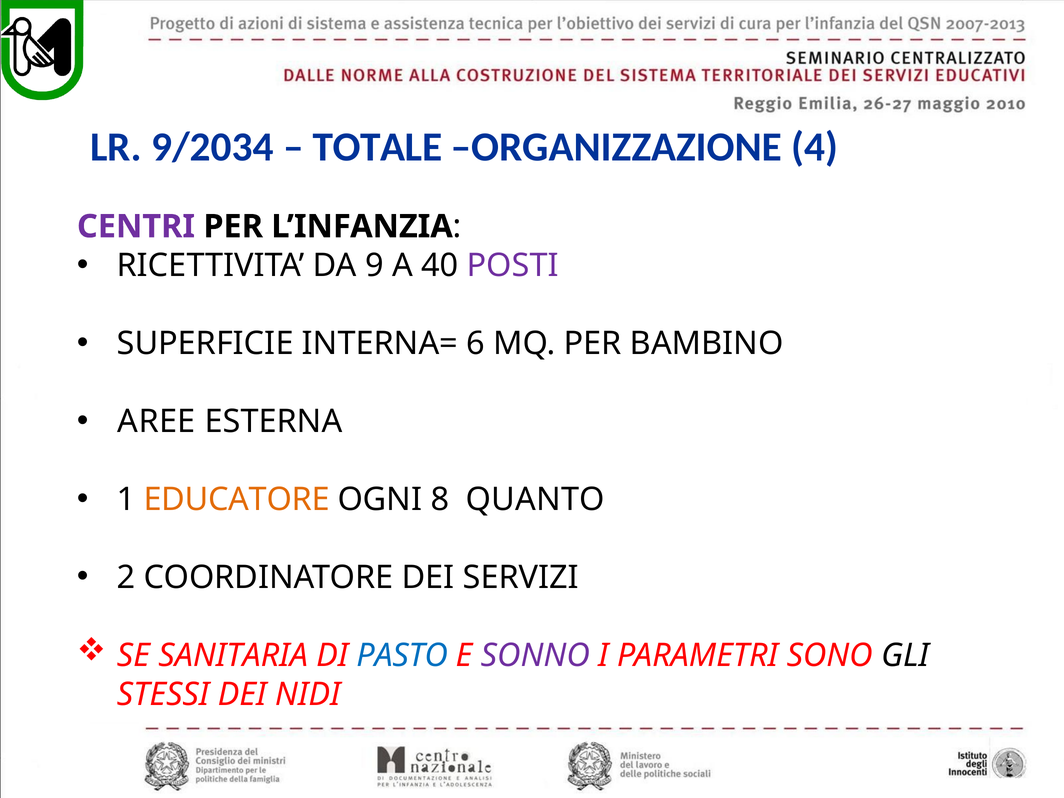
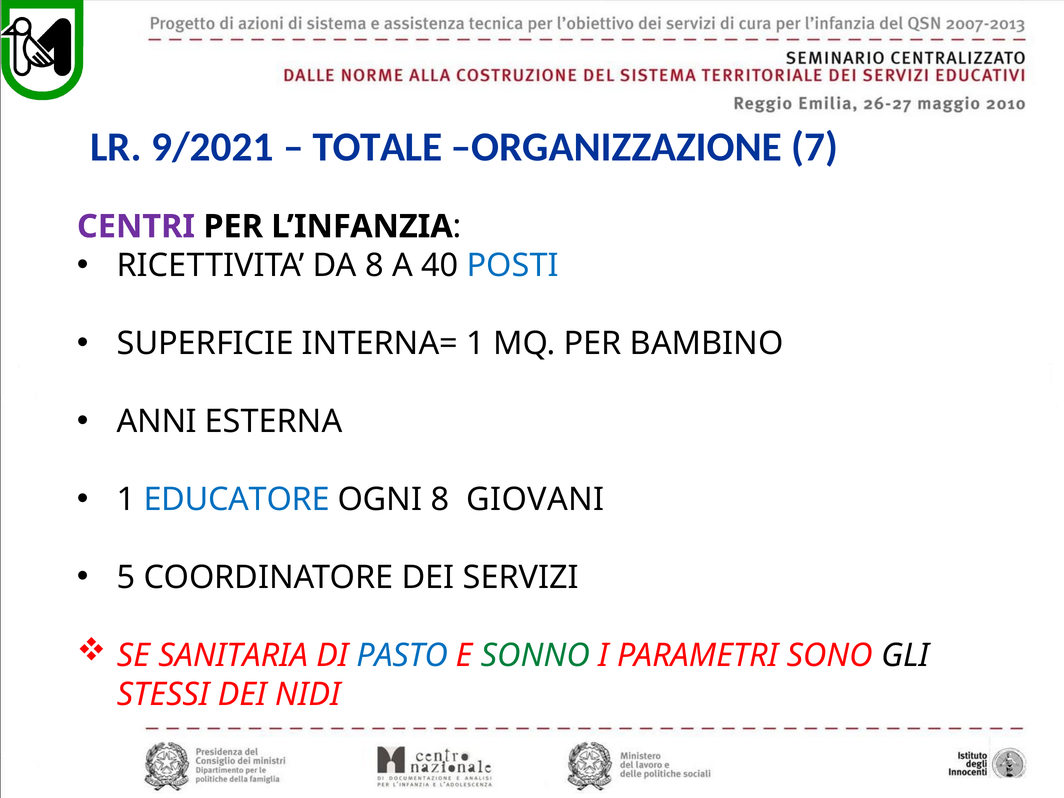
9/2034: 9/2034 -> 9/2021
4: 4 -> 7
DA 9: 9 -> 8
POSTI colour: purple -> blue
INTERNA= 6: 6 -> 1
AREE: AREE -> ANNI
EDUCATORE colour: orange -> blue
QUANTO: QUANTO -> GIOVANI
2: 2 -> 5
SONNO colour: purple -> green
